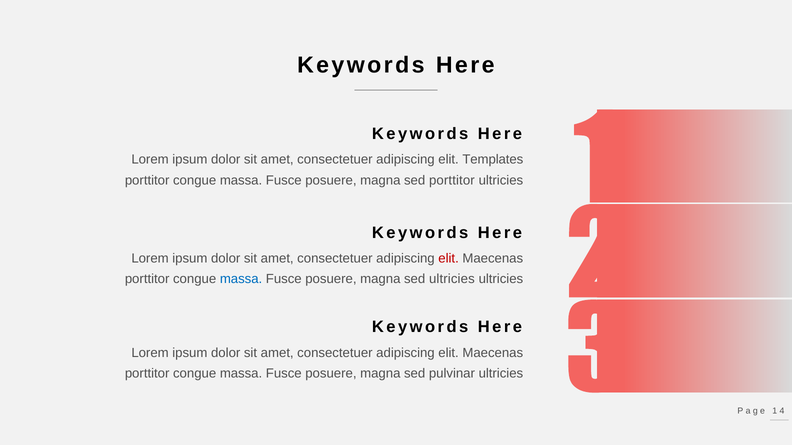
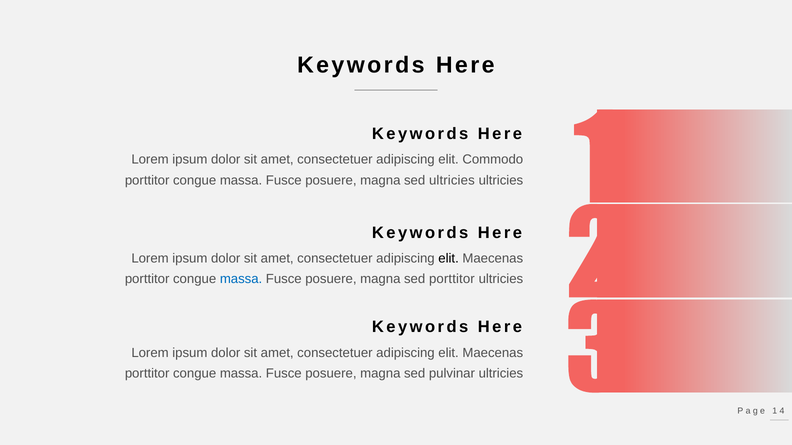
Templates: Templates -> Commodo
sed porttitor: porttitor -> ultricies
elit at (449, 259) colour: red -> black
sed ultricies: ultricies -> porttitor
